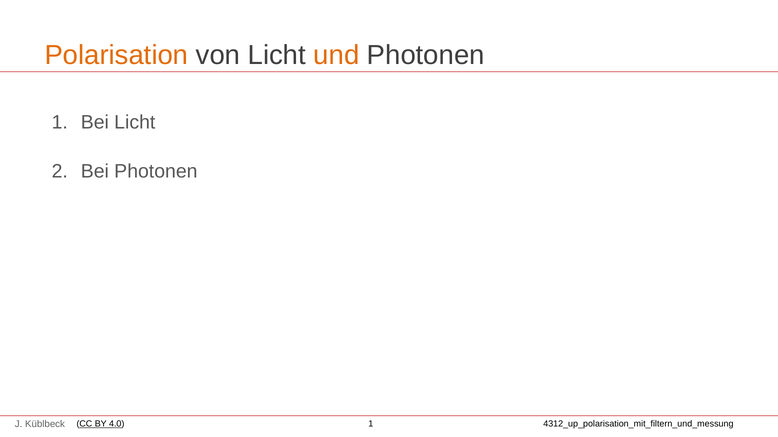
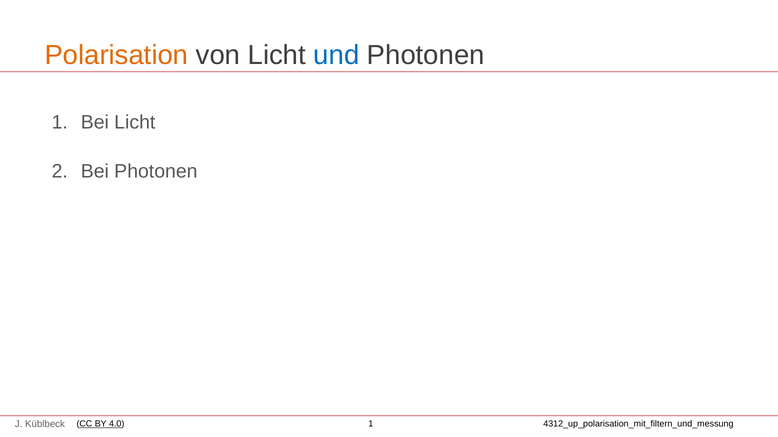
und colour: orange -> blue
